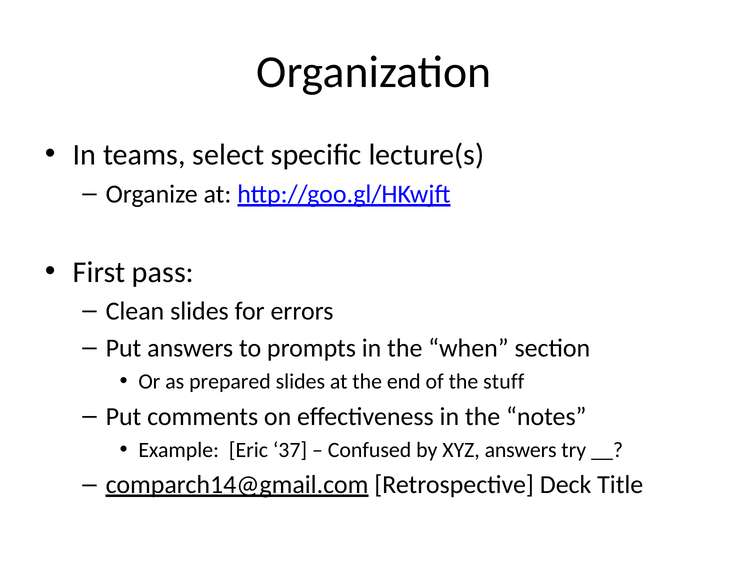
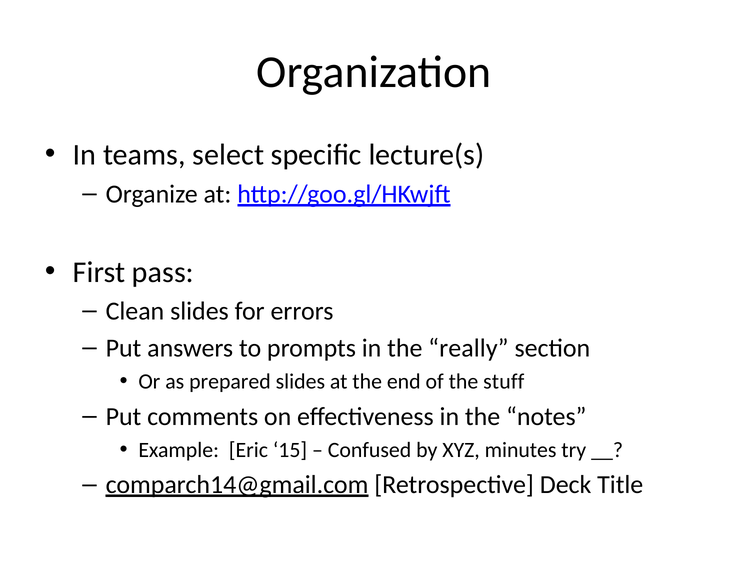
when: when -> really
37: 37 -> 15
XYZ answers: answers -> minutes
